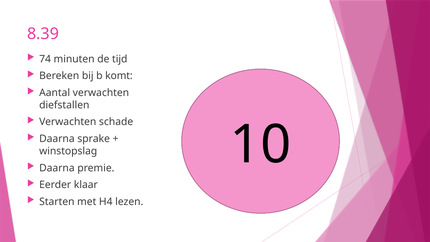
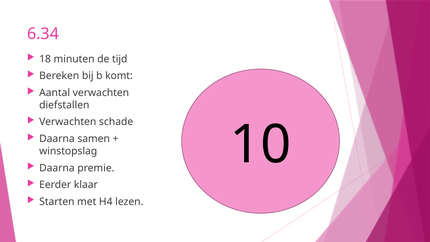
8.39: 8.39 -> 6.34
74: 74 -> 18
sprake: sprake -> samen
